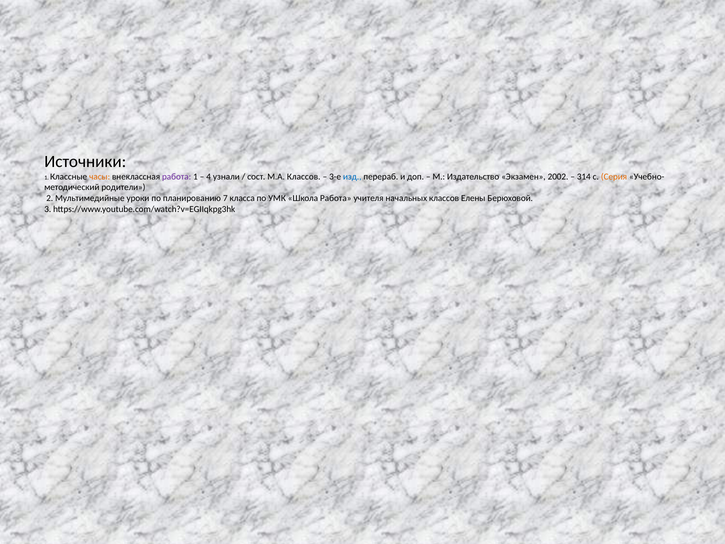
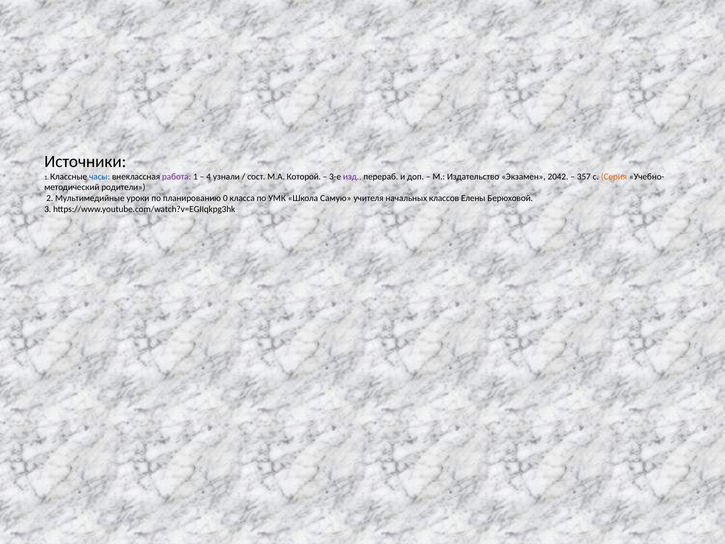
часы colour: orange -> blue
М.А Классов: Классов -> Которой
изд colour: blue -> purple
2002: 2002 -> 2042
314: 314 -> 357
7: 7 -> 0
Школа Работа: Работа -> Самую
